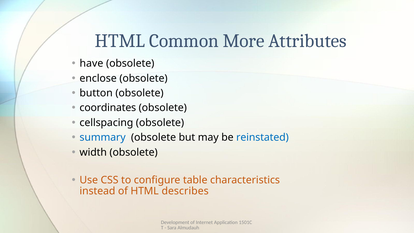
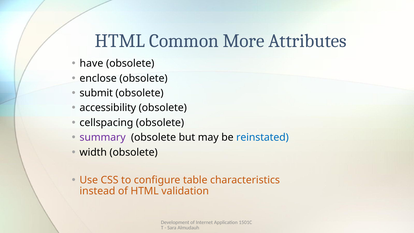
button: button -> submit
coordinates: coordinates -> accessibility
summary colour: blue -> purple
describes: describes -> validation
